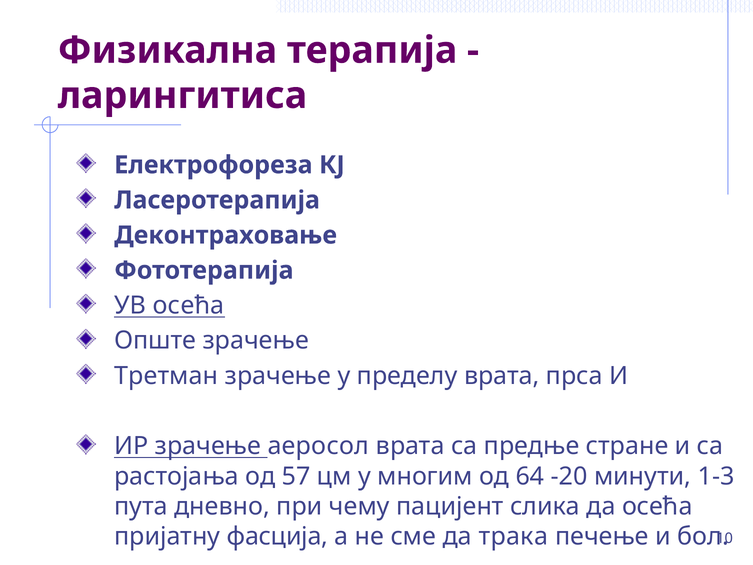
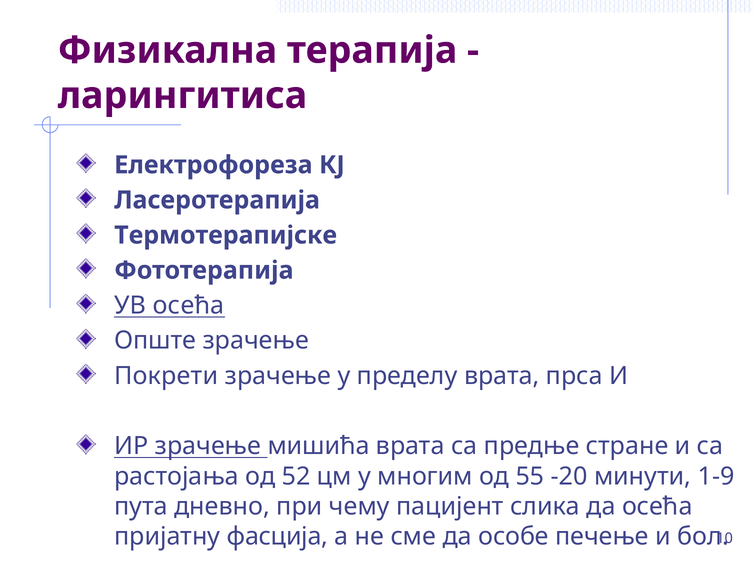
Деконтраховање: Деконтраховање -> Термотерапијске
Третман: Третман -> Покрети
аеросол: аеросол -> мишића
57: 57 -> 52
64: 64 -> 55
1-3: 1-3 -> 1-9
трака: трака -> особе
